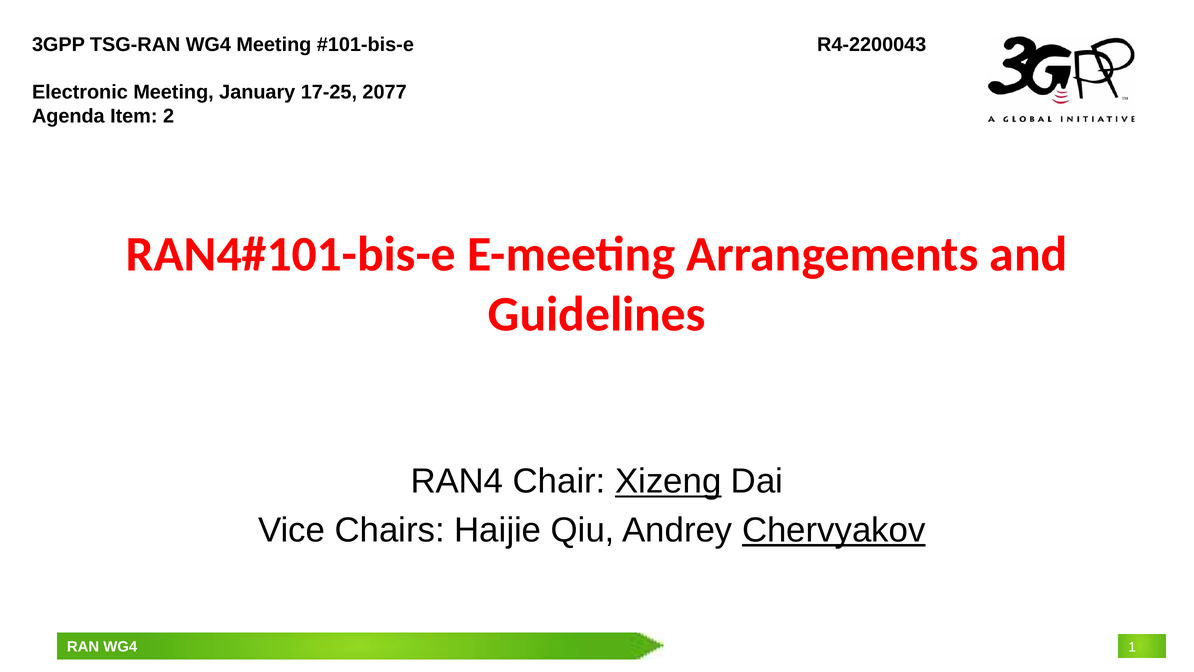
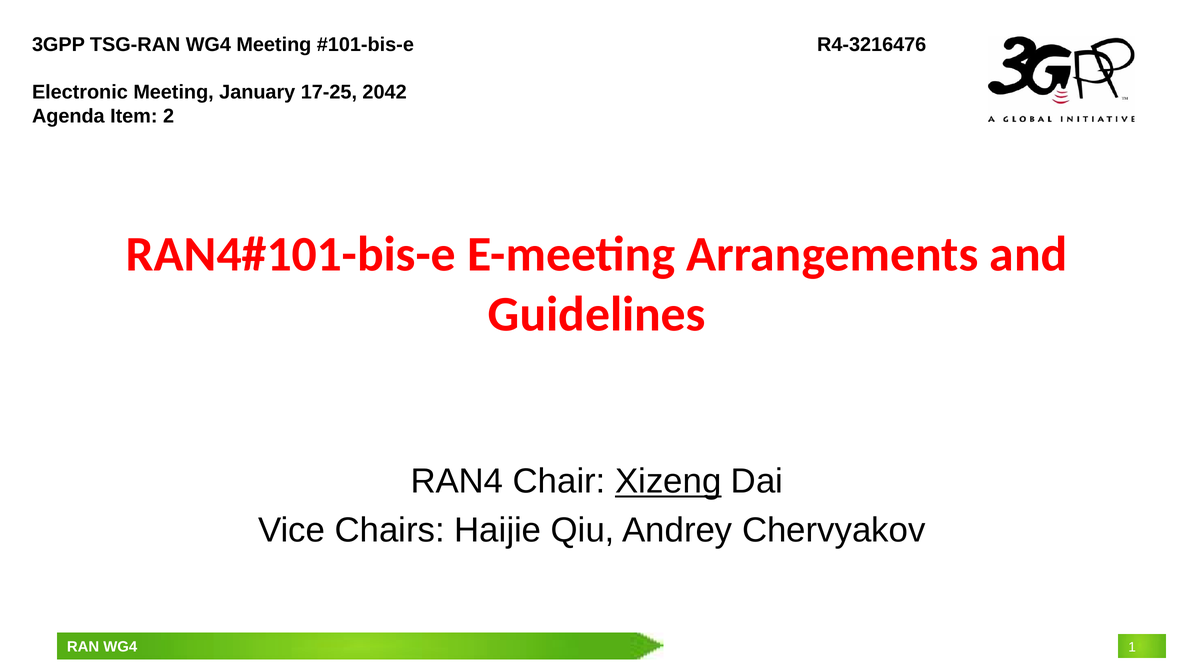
R4-2200043: R4-2200043 -> R4-3216476
2077: 2077 -> 2042
Chervyakov underline: present -> none
